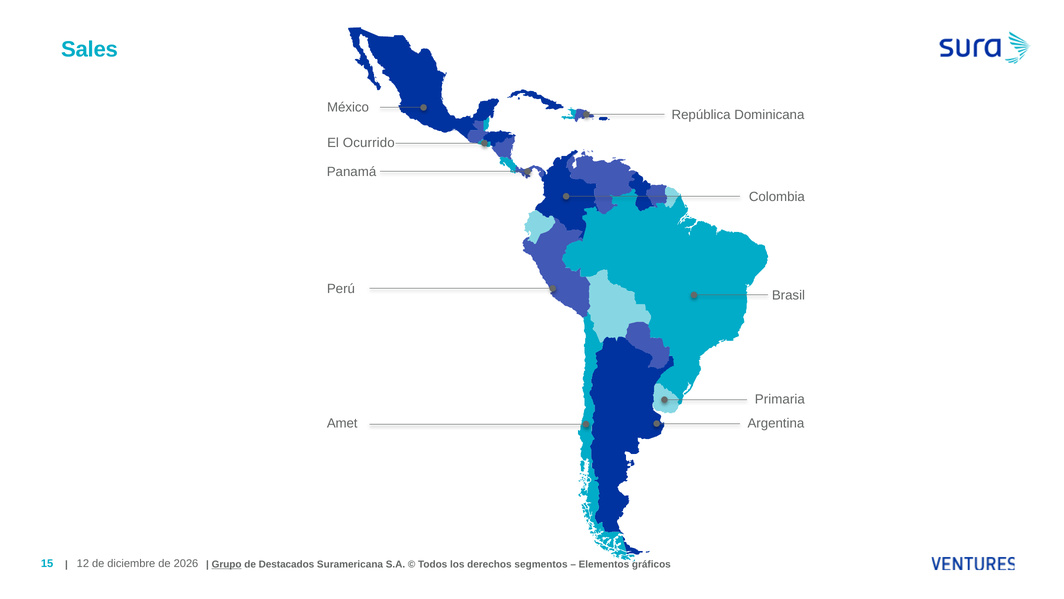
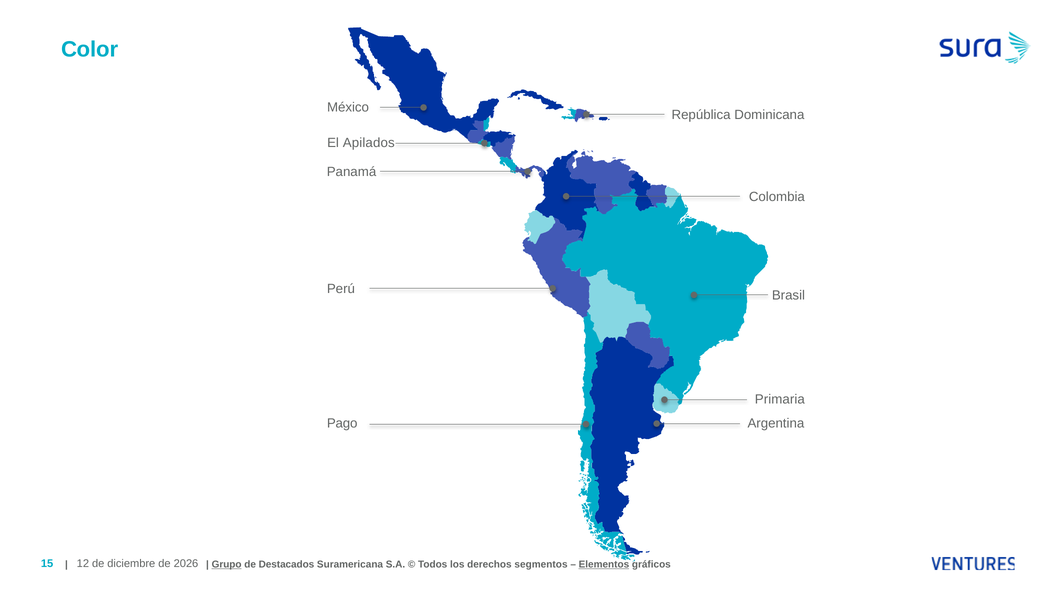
Sales: Sales -> Color
Ocurrido: Ocurrido -> Apilados
Amet: Amet -> Pago
Elementos underline: none -> present
